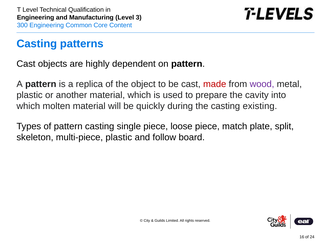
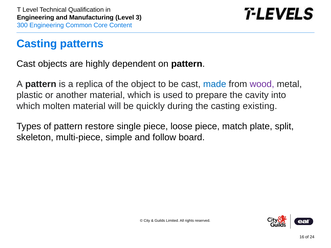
made colour: red -> blue
pattern casting: casting -> restore
multi-piece plastic: plastic -> simple
